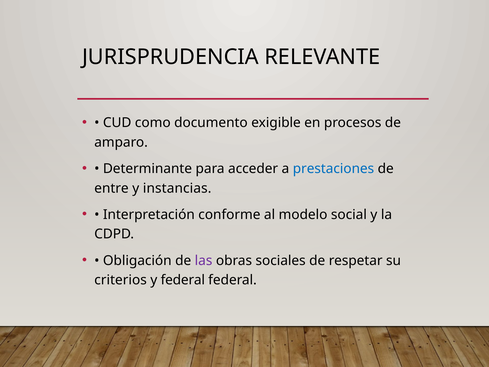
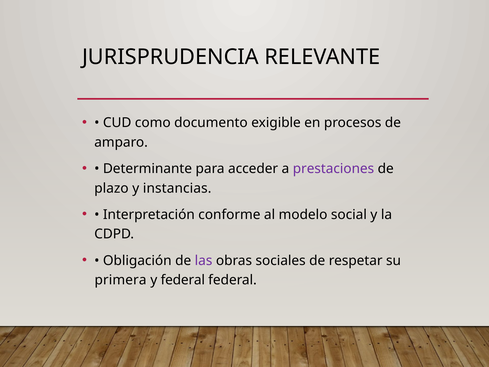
prestaciones colour: blue -> purple
entre: entre -> plazo
criterios: criterios -> primera
